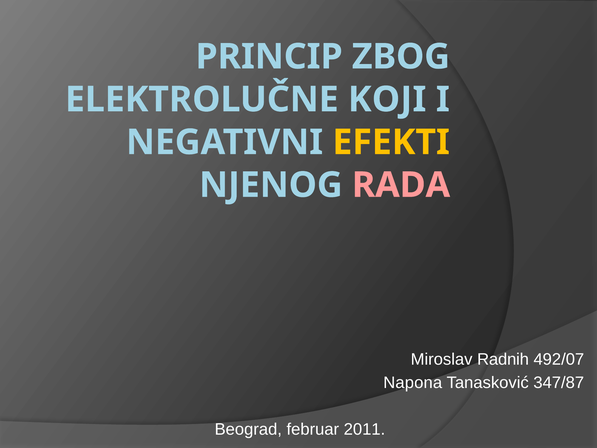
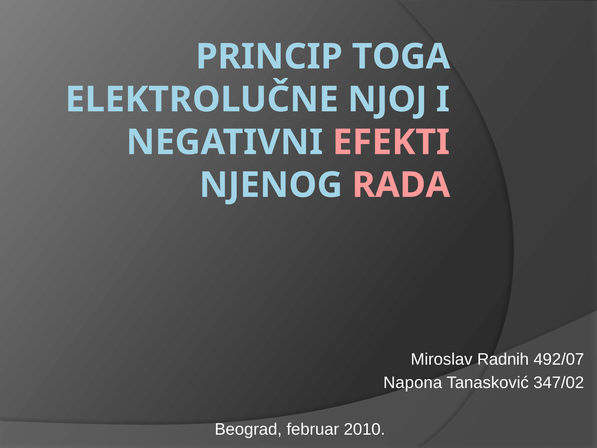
ZBOG: ZBOG -> TOGA
KOJI: KOJI -> NJOJ
EFEKTI colour: yellow -> pink
347/87: 347/87 -> 347/02
2011: 2011 -> 2010
